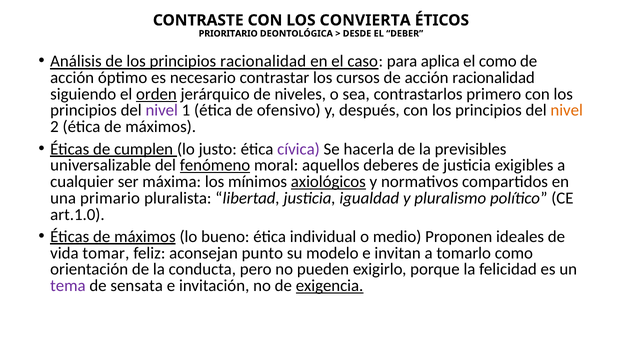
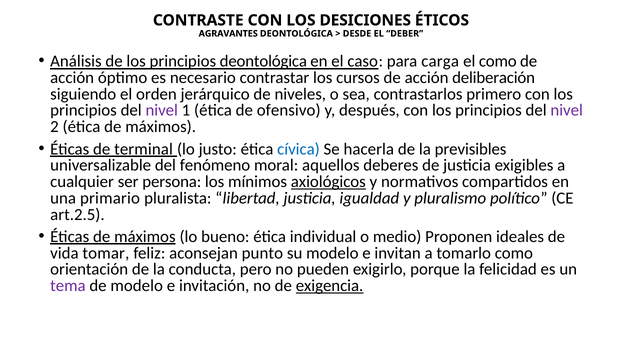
CONVIERTA: CONVIERTA -> DESICIONES
PRIORITARIO: PRIORITARIO -> AGRAVANTES
principios racionalidad: racionalidad -> deontológica
aplica: aplica -> carga
acción racionalidad: racionalidad -> deliberación
orden underline: present -> none
nivel at (567, 110) colour: orange -> purple
cumplen: cumplen -> terminal
cívica colour: purple -> blue
fenómeno underline: present -> none
máxima: máxima -> persona
art.1.0: art.1.0 -> art.2.5
de sensata: sensata -> modelo
